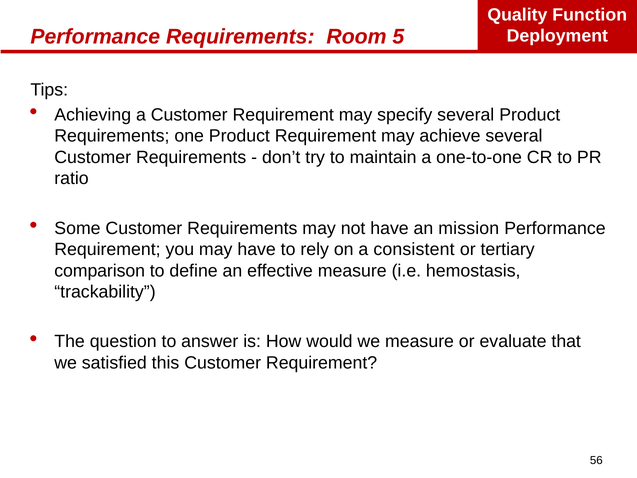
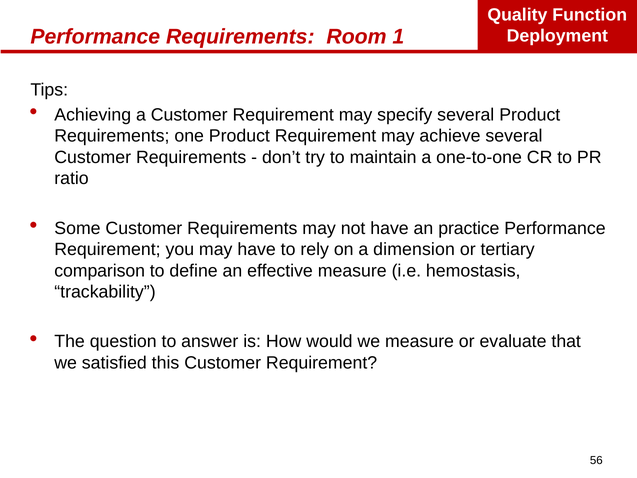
5: 5 -> 1
mission: mission -> practice
consistent: consistent -> dimension
